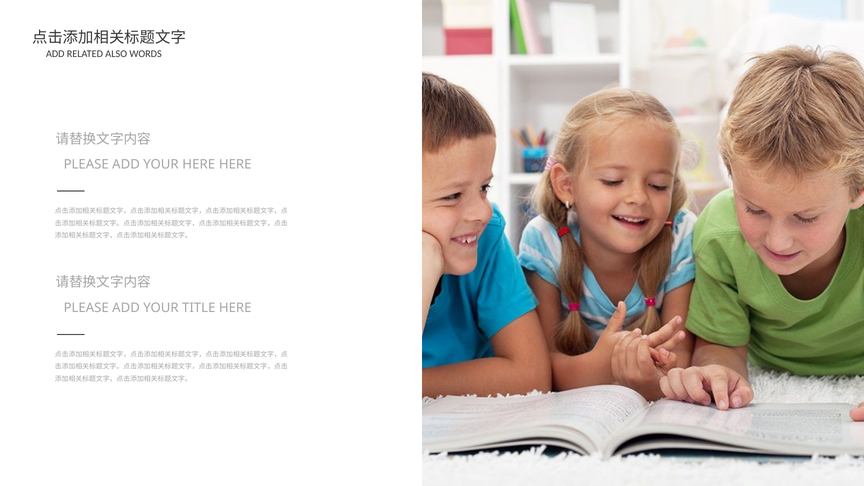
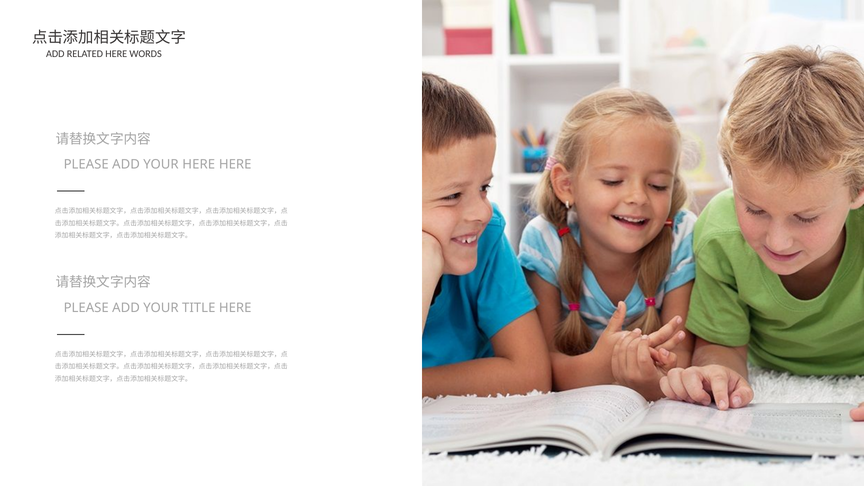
RELATED ALSO: ALSO -> HERE
